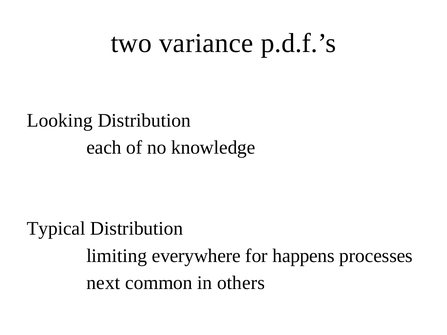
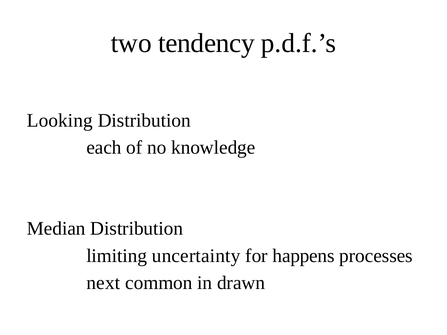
variance: variance -> tendency
Typical: Typical -> Median
everywhere: everywhere -> uncertainty
others: others -> drawn
